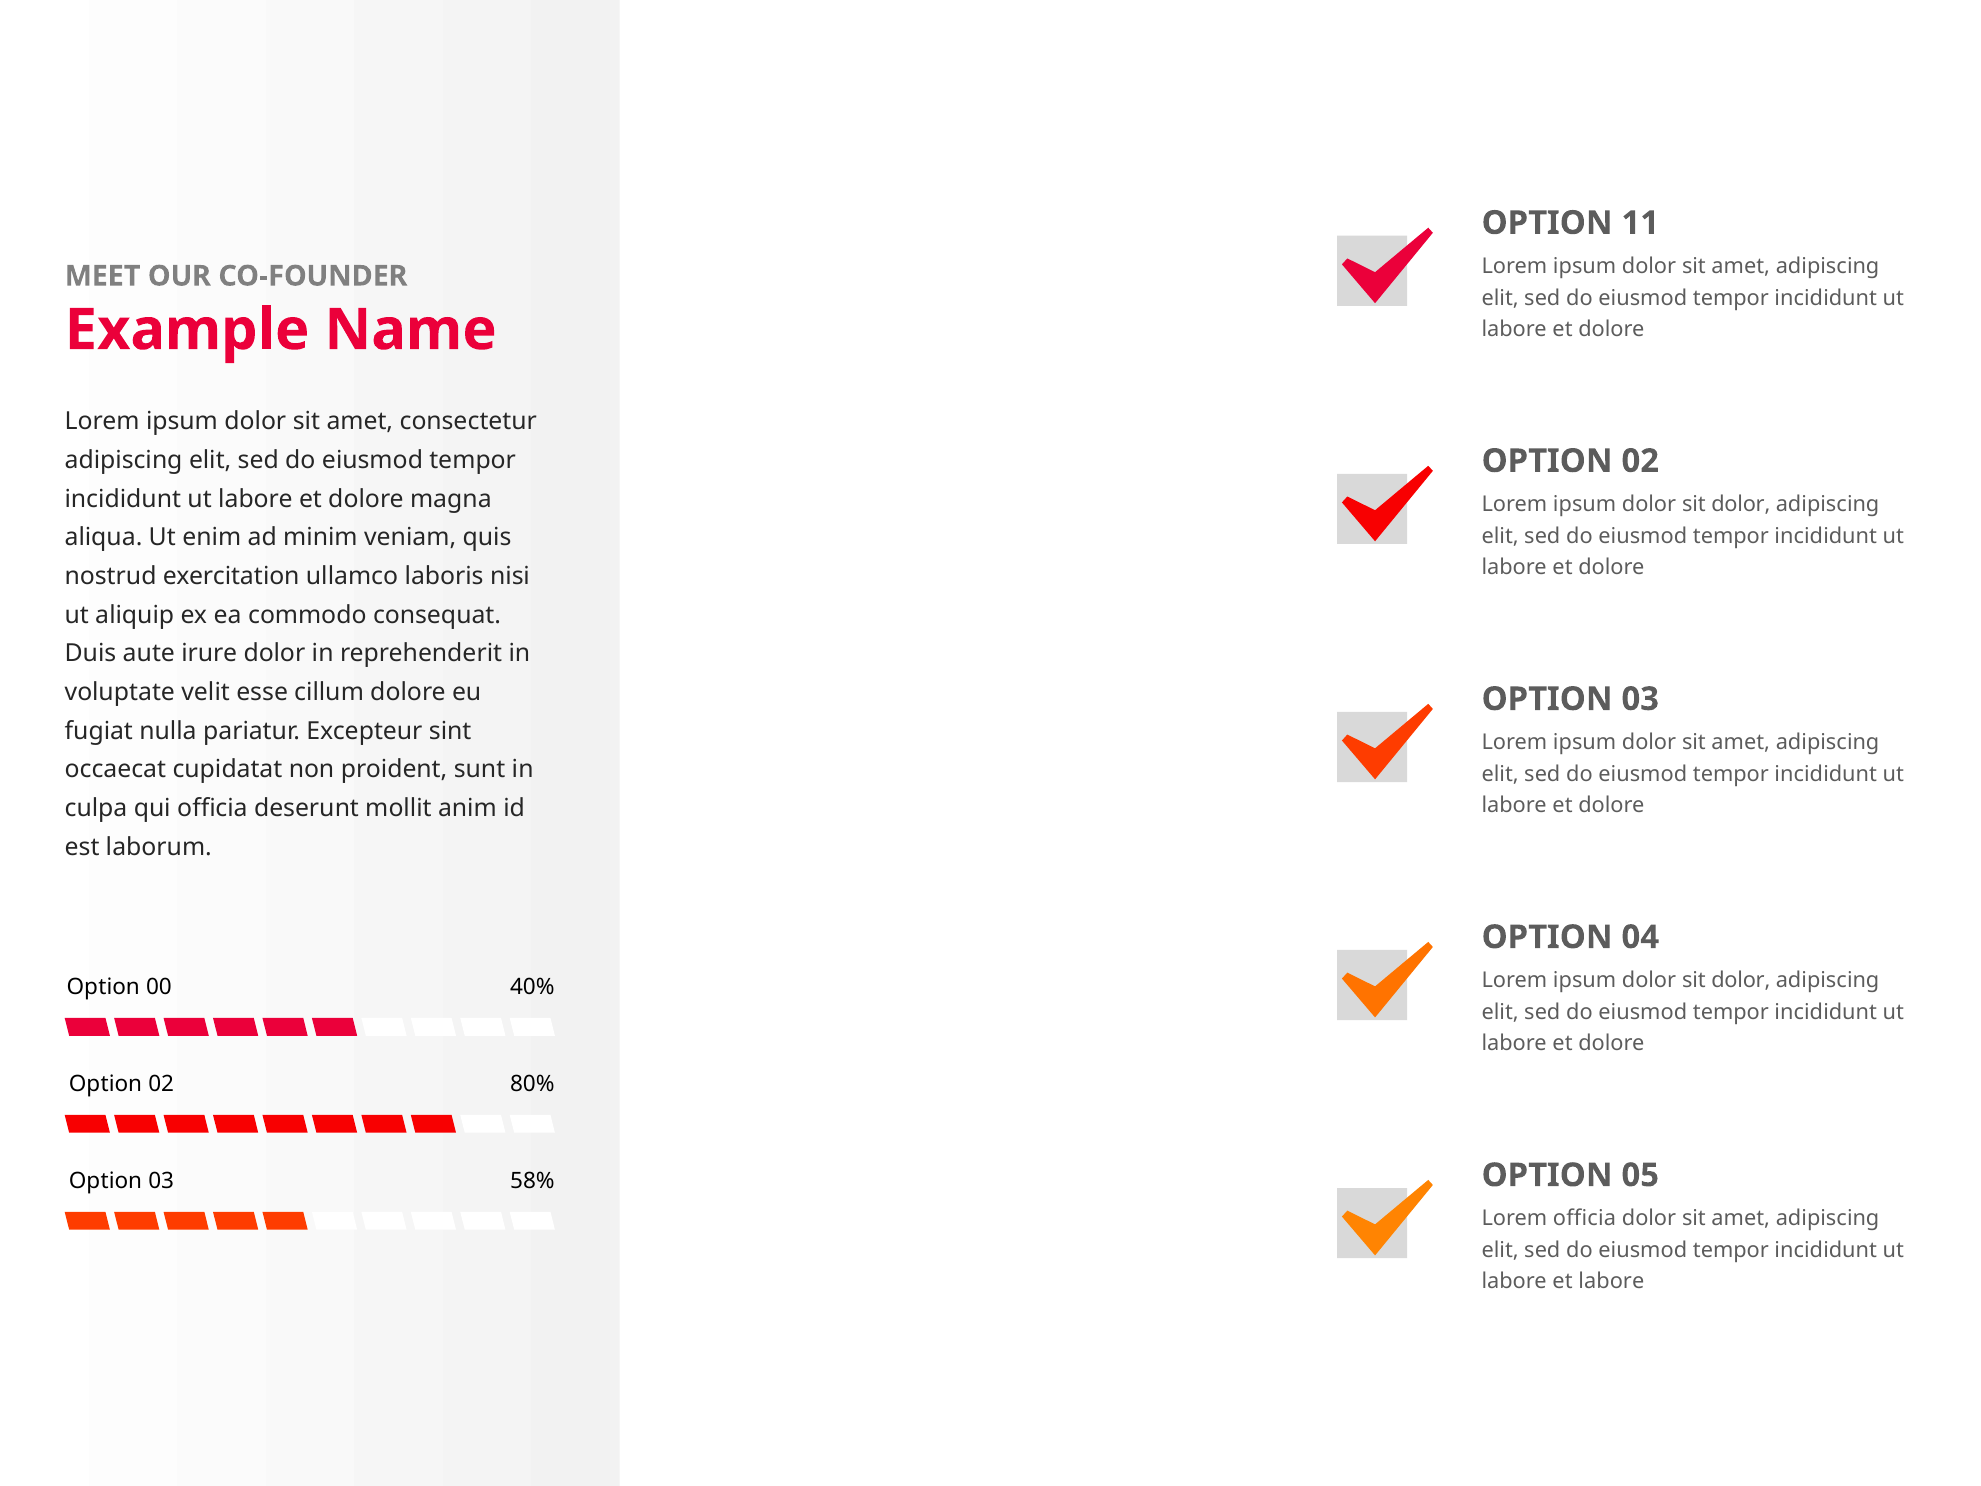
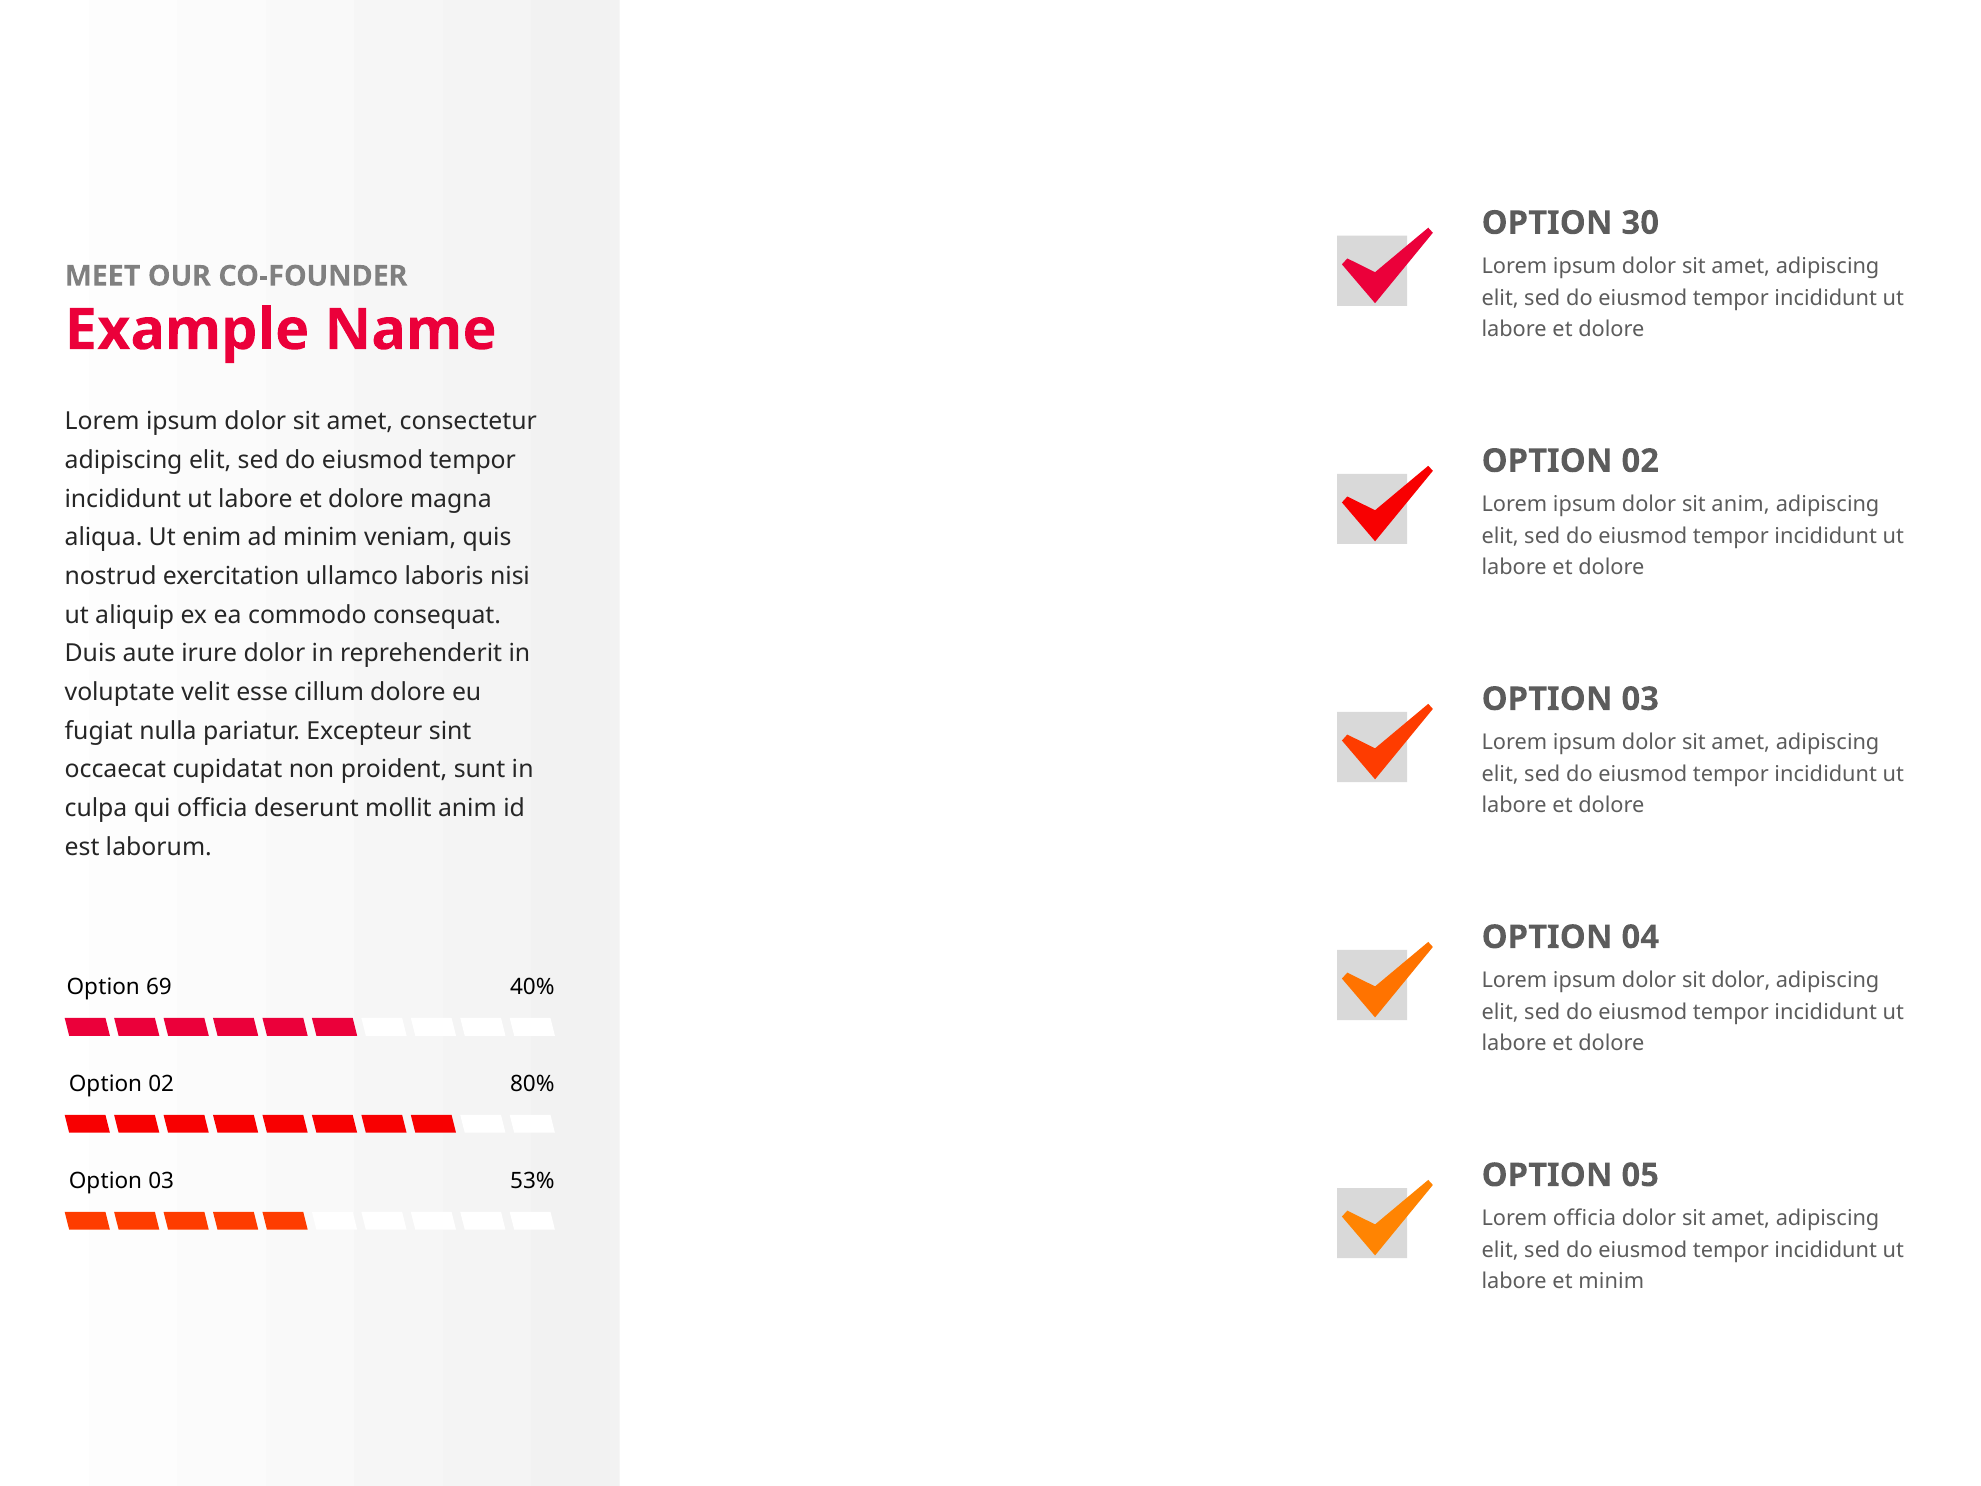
11: 11 -> 30
dolor at (1741, 504): dolor -> anim
00: 00 -> 69
58%: 58% -> 53%
et labore: labore -> minim
